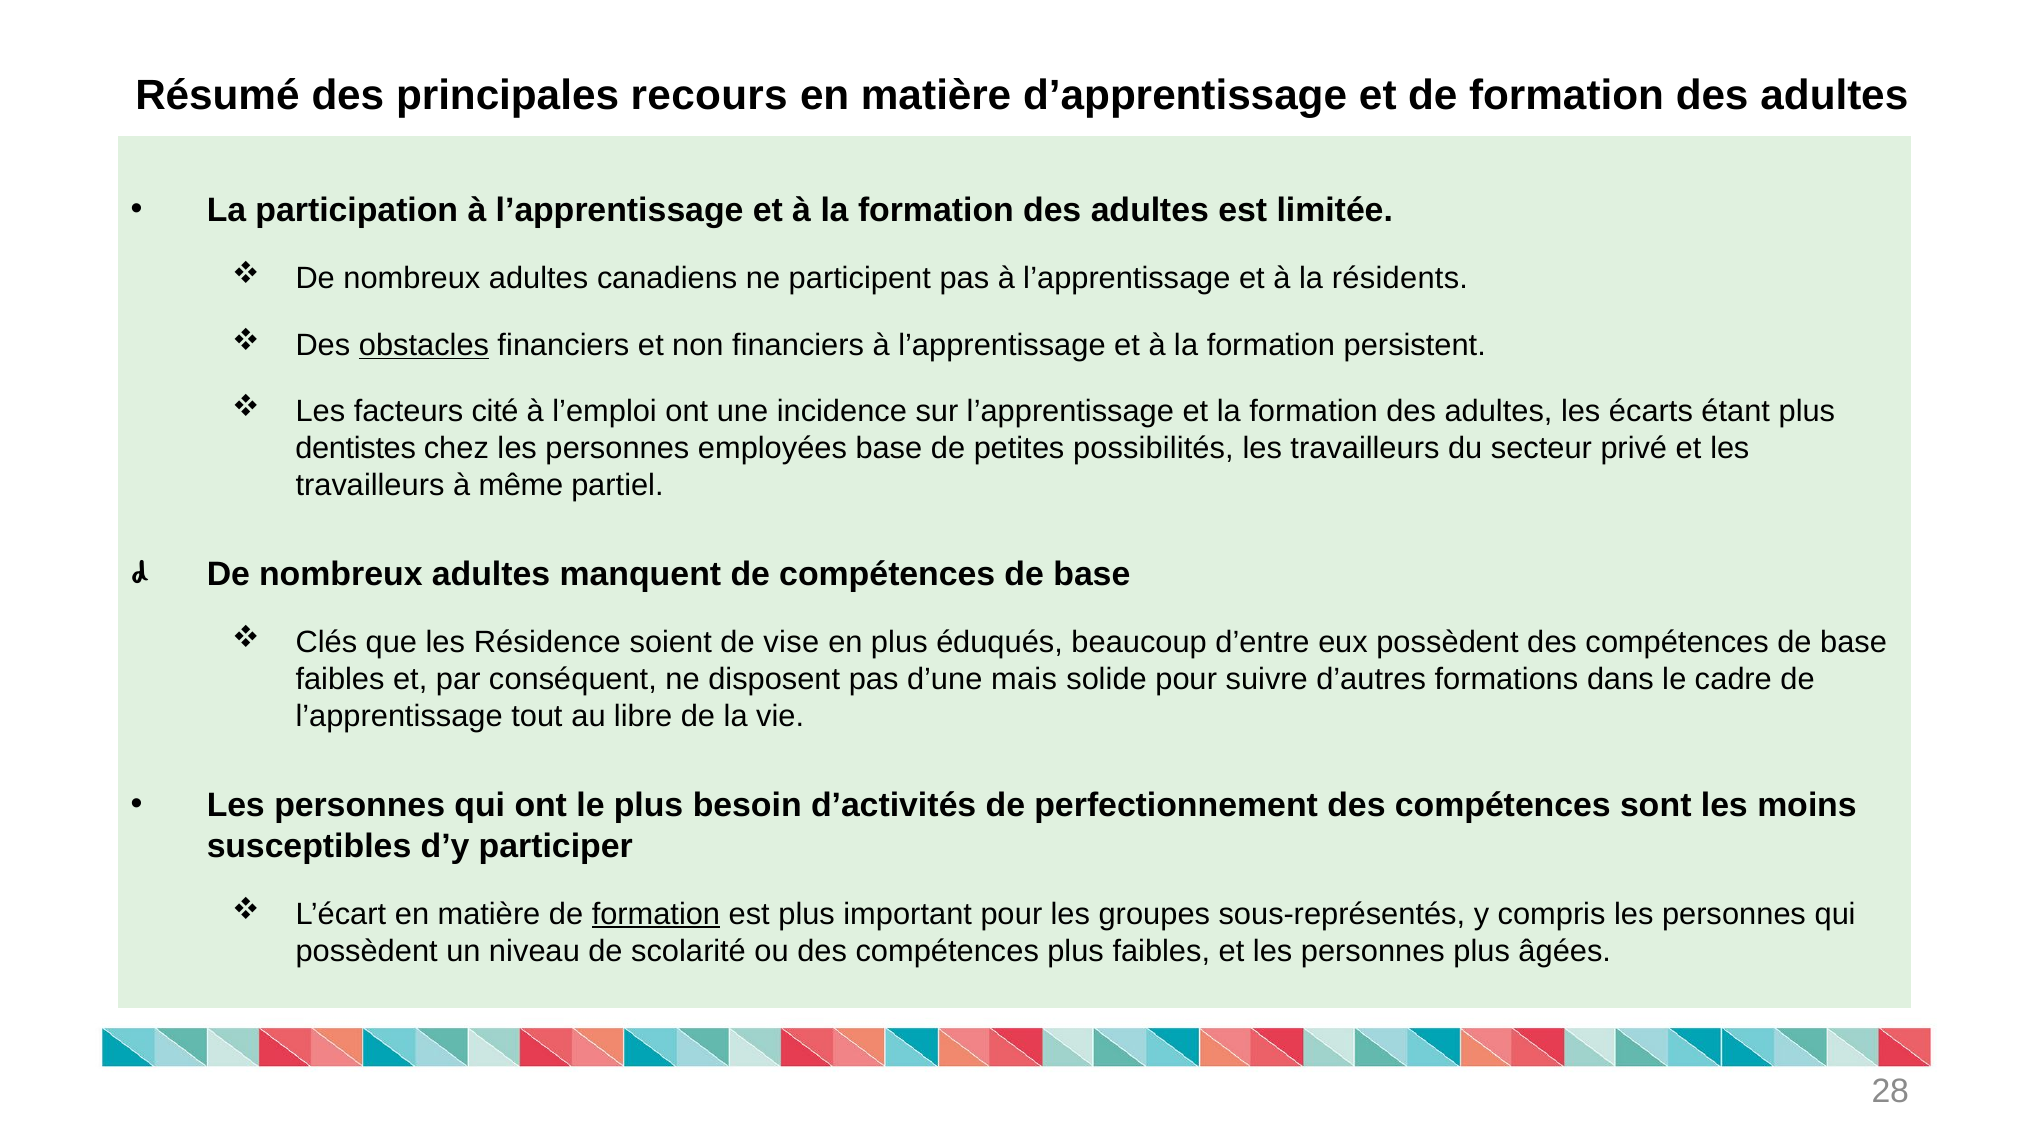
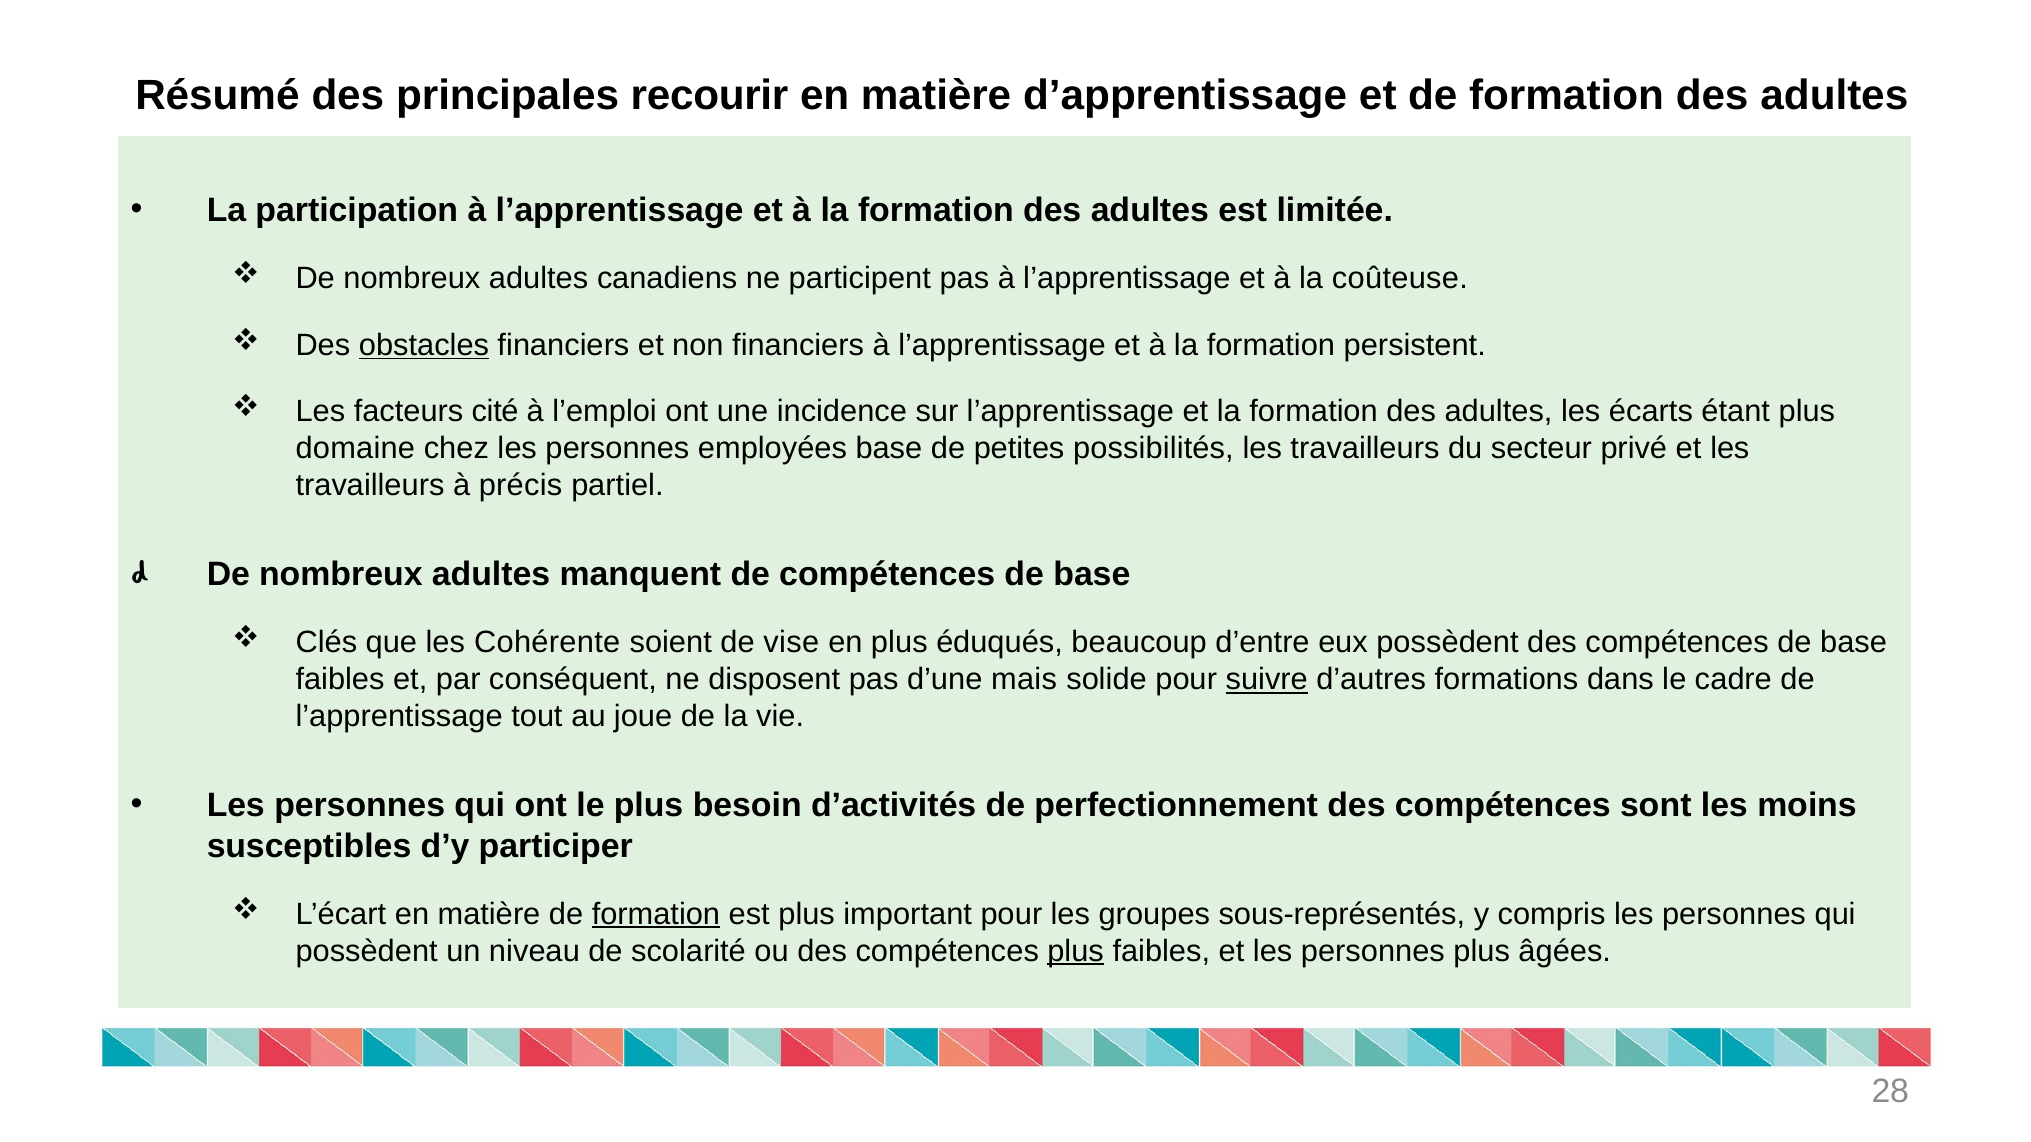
recours: recours -> recourir
résidents: résidents -> coûteuse
dentistes: dentistes -> domaine
même: même -> précis
Résidence: Résidence -> Cohérente
suivre underline: none -> present
libre: libre -> joue
plus at (1076, 951) underline: none -> present
